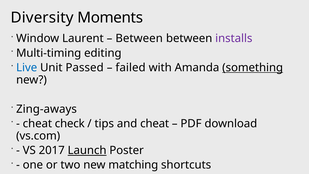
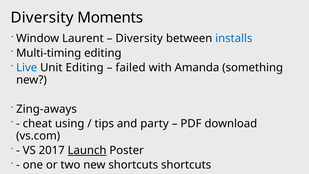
Between at (139, 38): Between -> Diversity
installs colour: purple -> blue
Unit Passed: Passed -> Editing
something at (253, 68) underline: present -> none
check: check -> using
and cheat: cheat -> party
new matching: matching -> shortcuts
